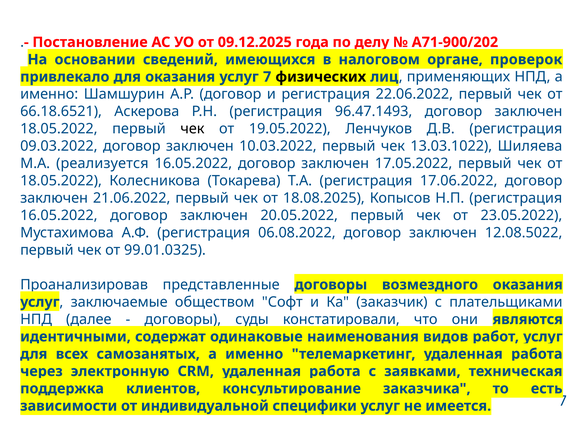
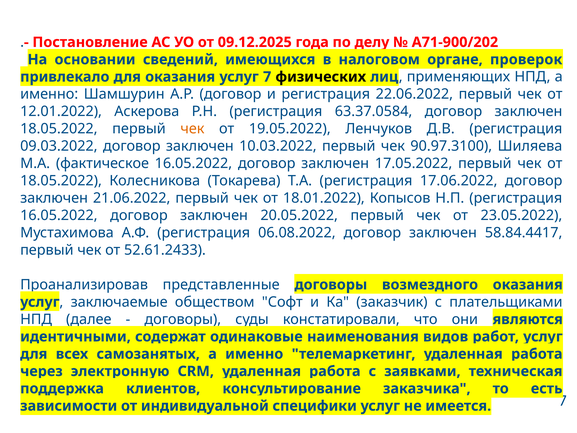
66.18.6521: 66.18.6521 -> 12.01.2022
96.47.1493: 96.47.1493 -> 63.37.0584
чек at (192, 129) colour: black -> orange
13.03.1022: 13.03.1022 -> 90.97.3100
реализуется: реализуется -> фактическое
18.08.2025: 18.08.2025 -> 18.01.2022
12.08.5022: 12.08.5022 -> 58.84.4417
99.01.0325: 99.01.0325 -> 52.61.2433
